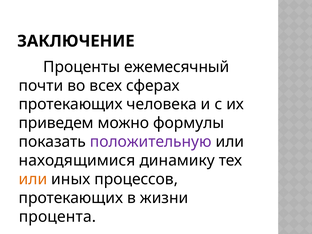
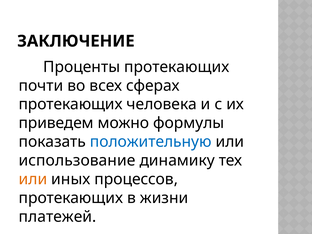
Проценты ежемесячный: ежемесячный -> протекающих
положительную colour: purple -> blue
находящимися: находящимися -> использование
процента: процента -> платежей
